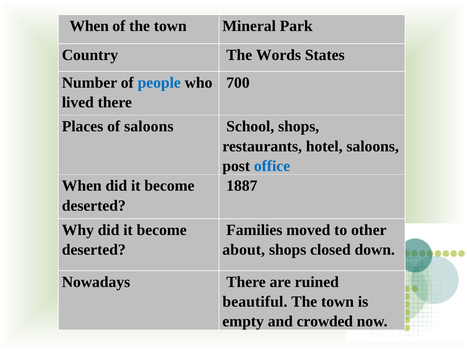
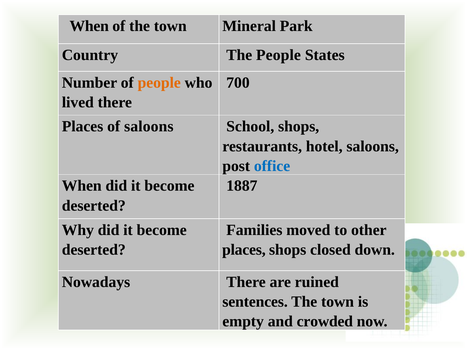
The Words: Words -> People
people at (159, 83) colour: blue -> orange
about at (244, 250): about -> places
beautiful: beautiful -> sentences
